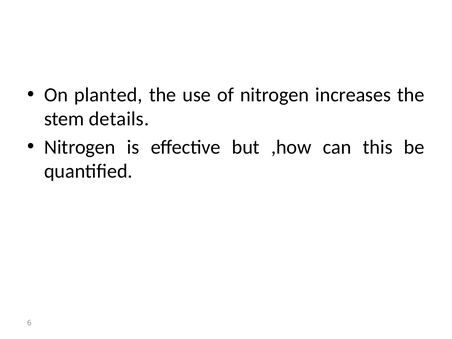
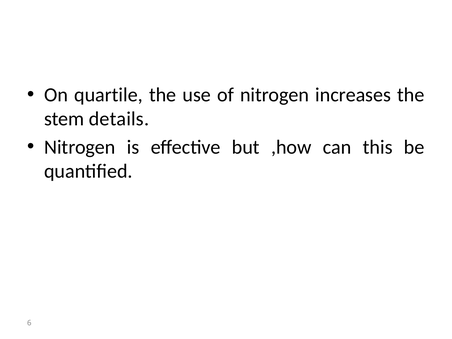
planted: planted -> quartile
